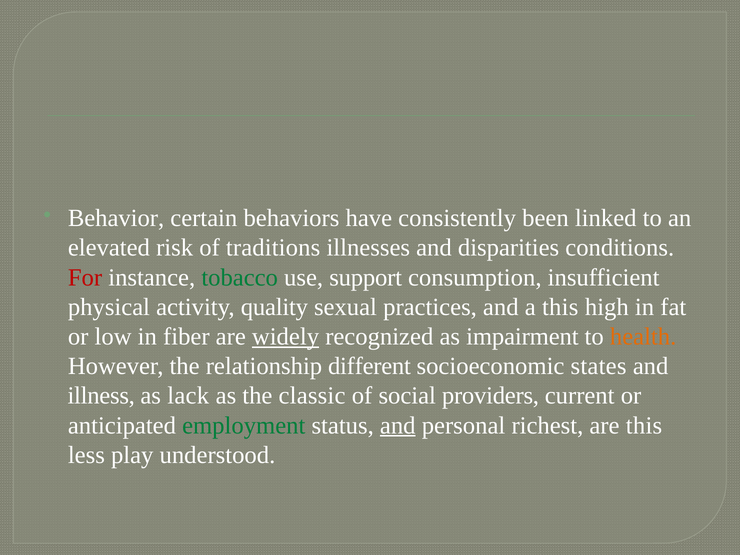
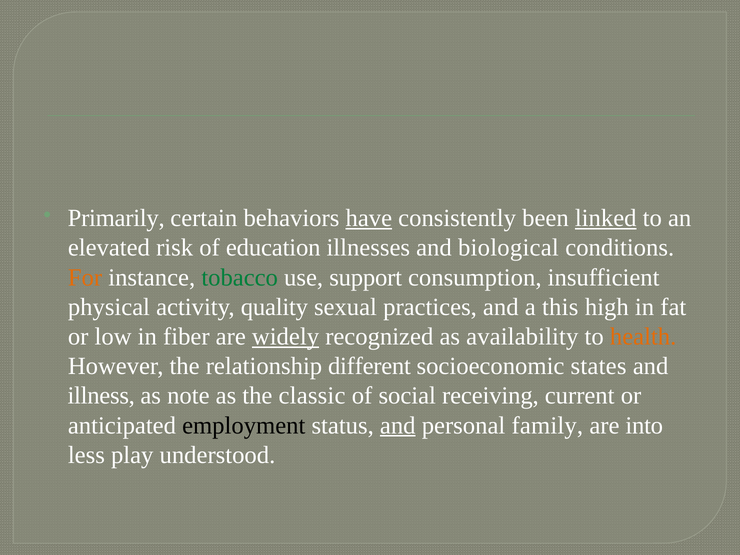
Behavior: Behavior -> Primarily
have underline: none -> present
linked underline: none -> present
traditions: traditions -> education
disparities: disparities -> biological
For colour: red -> orange
impairment: impairment -> availability
lack: lack -> note
providers: providers -> receiving
employment colour: green -> black
richest: richest -> family
are this: this -> into
